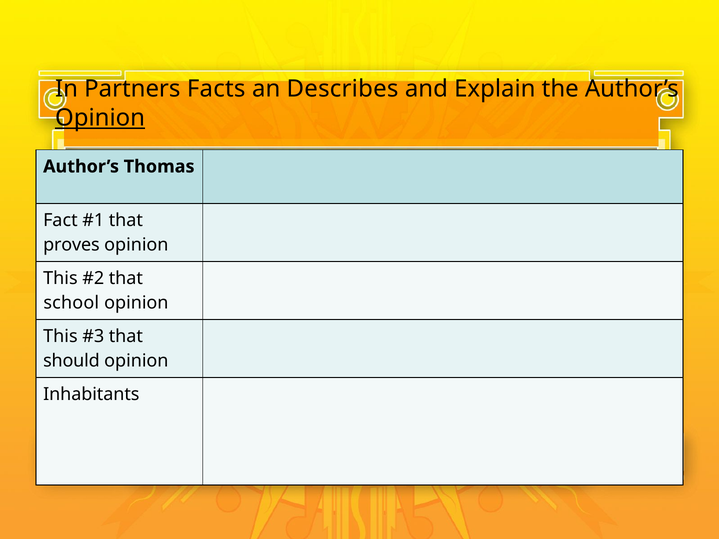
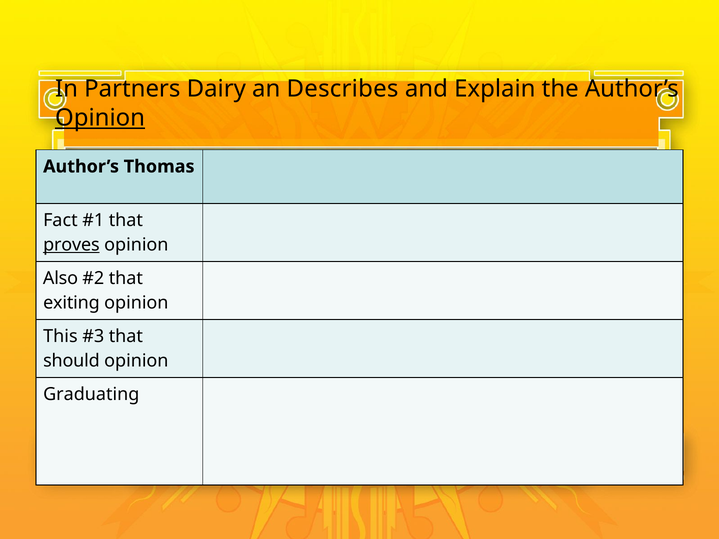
Facts: Facts -> Dairy
proves underline: none -> present
This at (60, 278): This -> Also
school: school -> exiting
Inhabitants: Inhabitants -> Graduating
